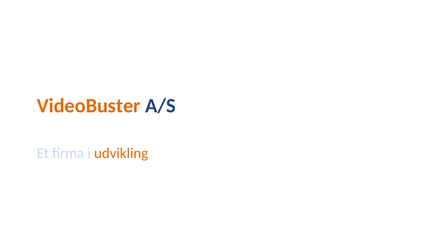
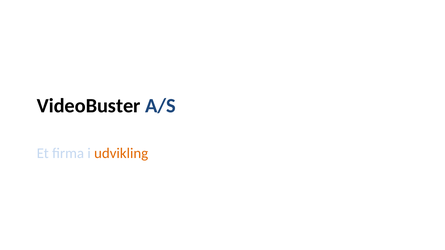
VideoBuster colour: orange -> black
